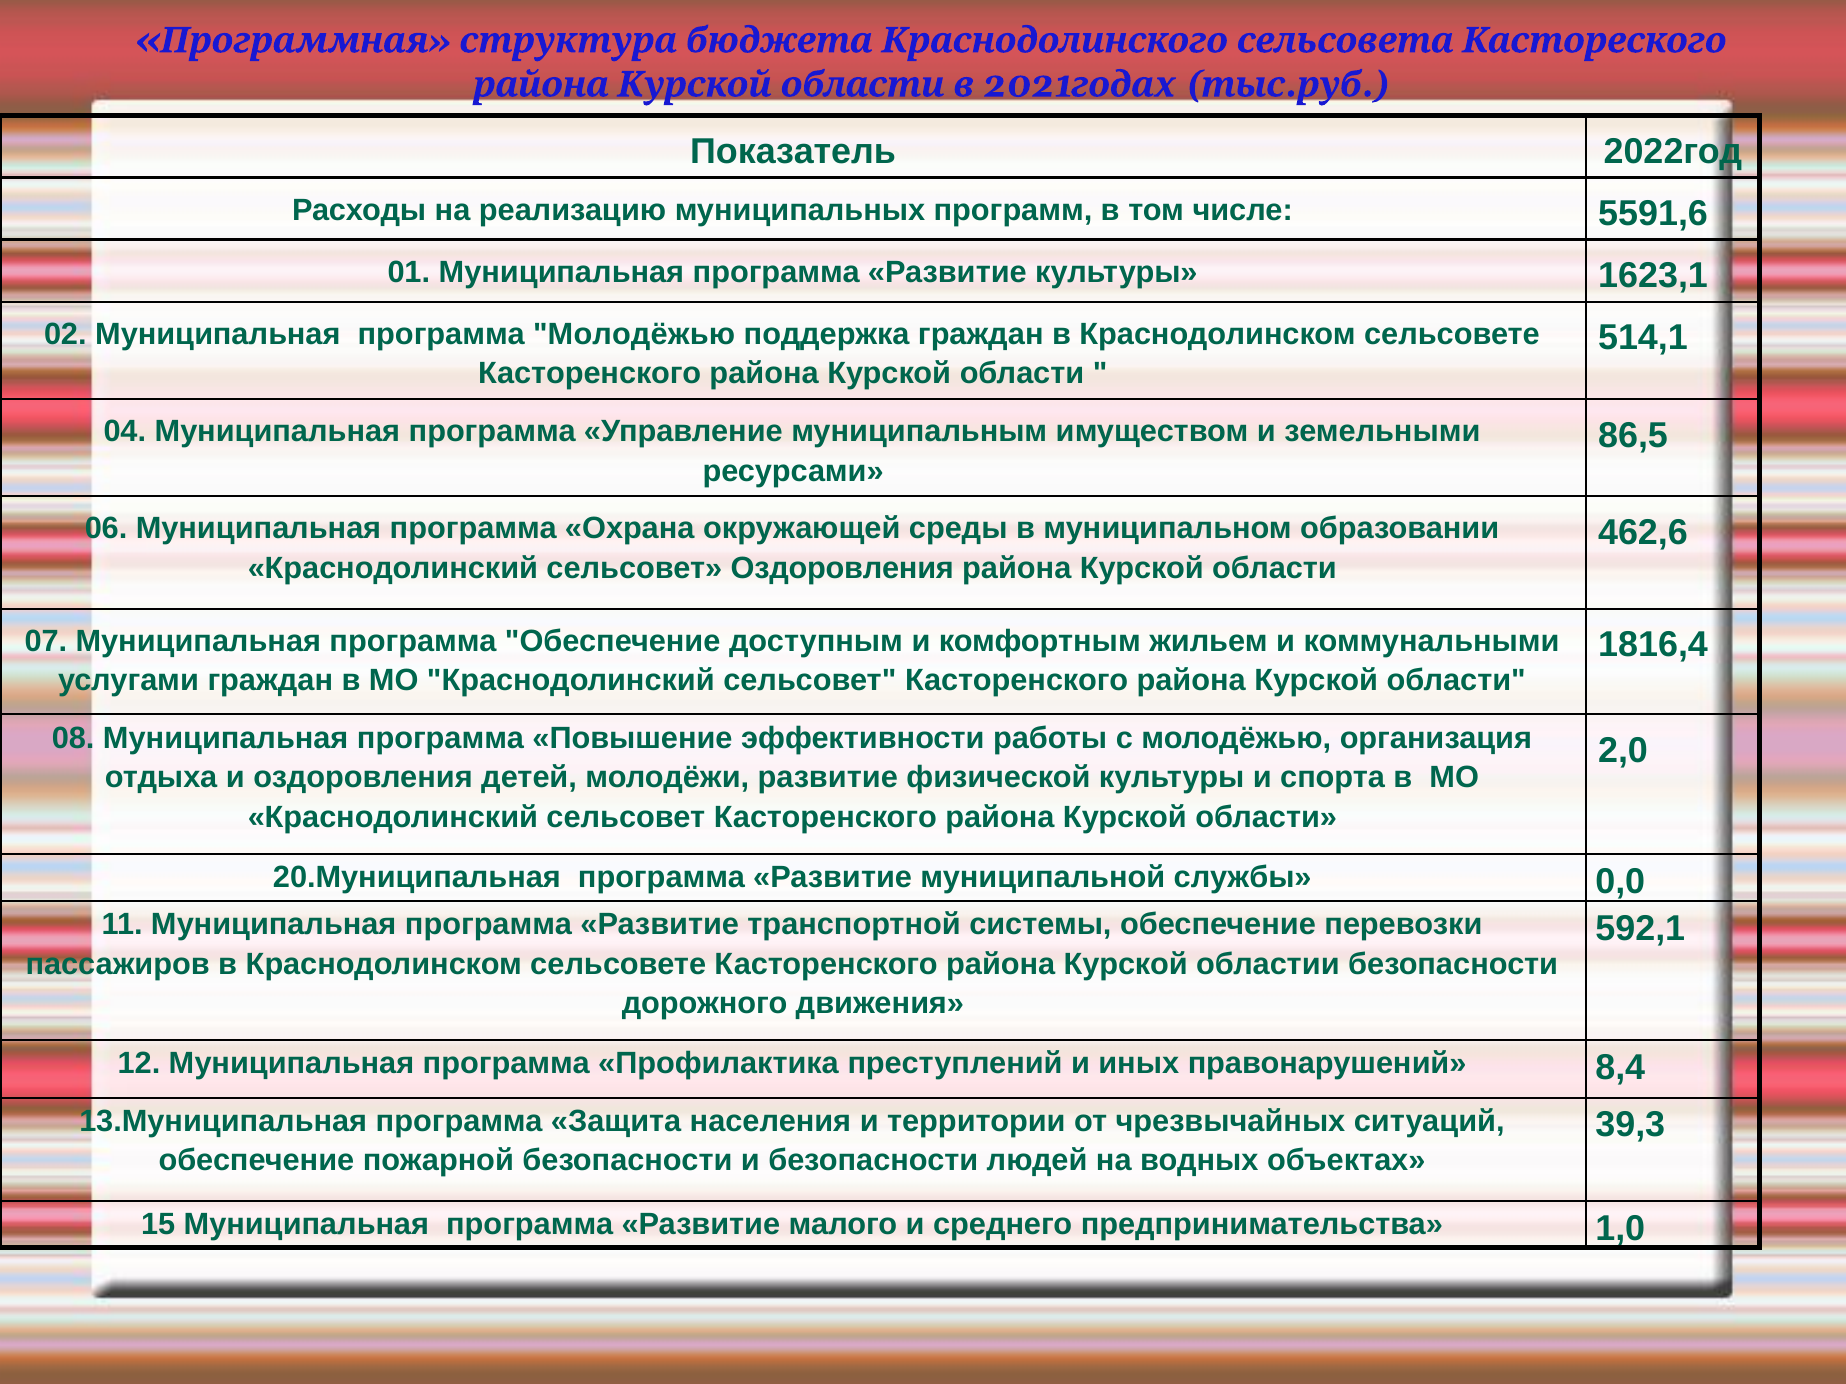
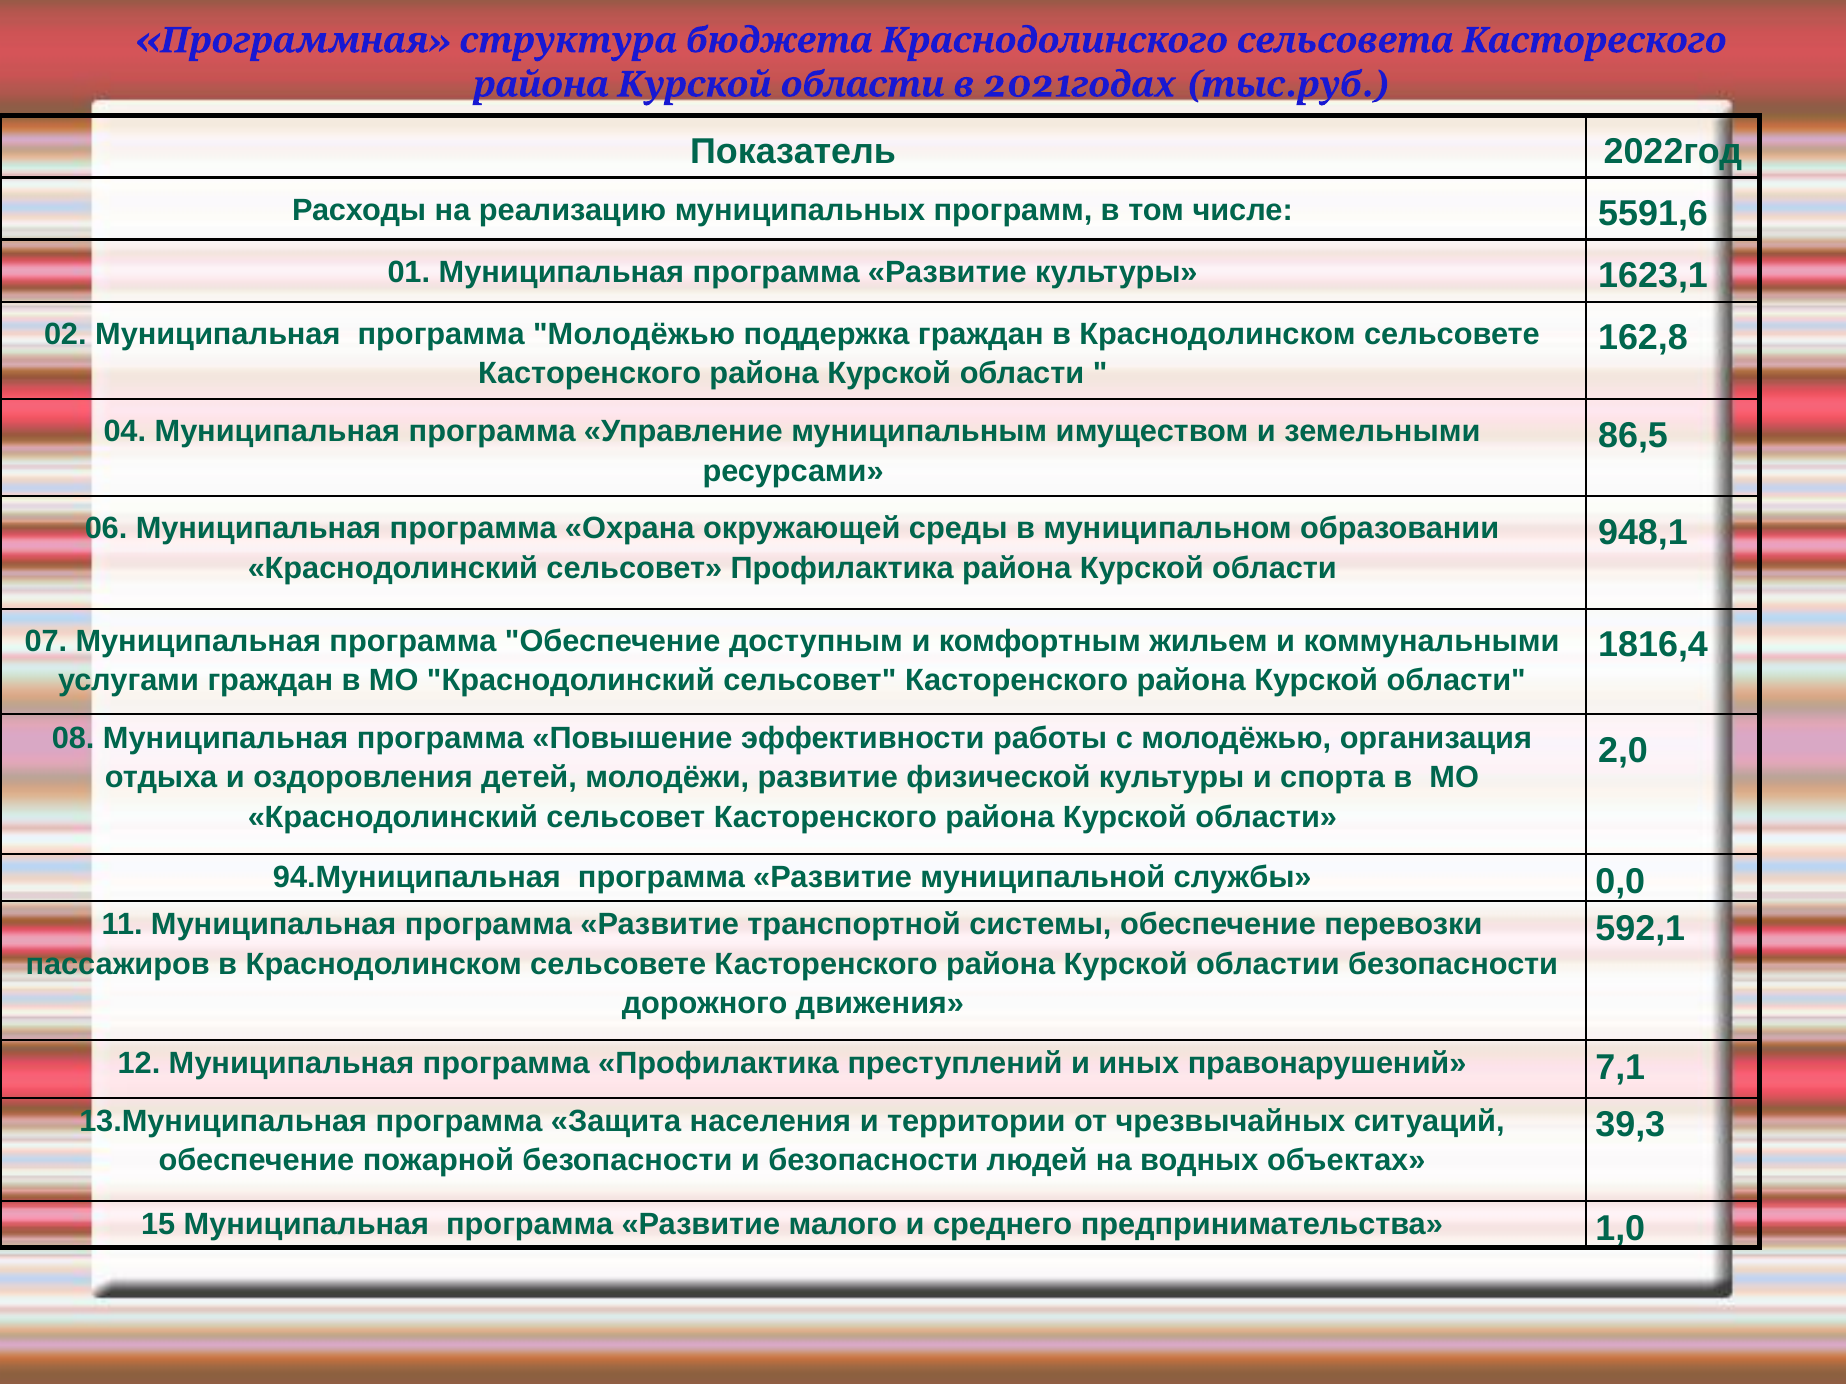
514,1: 514,1 -> 162,8
462,6: 462,6 -> 948,1
сельсовет Оздоровления: Оздоровления -> Профилактика
20.Муниципальная: 20.Муниципальная -> 94.Муниципальная
8,4: 8,4 -> 7,1
